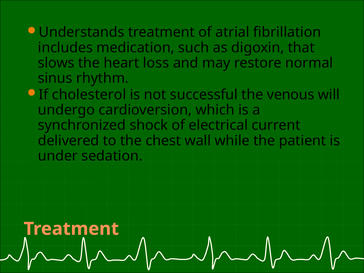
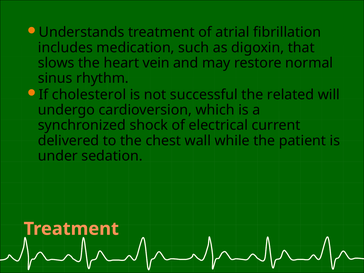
loss: loss -> vein
venous: venous -> related
